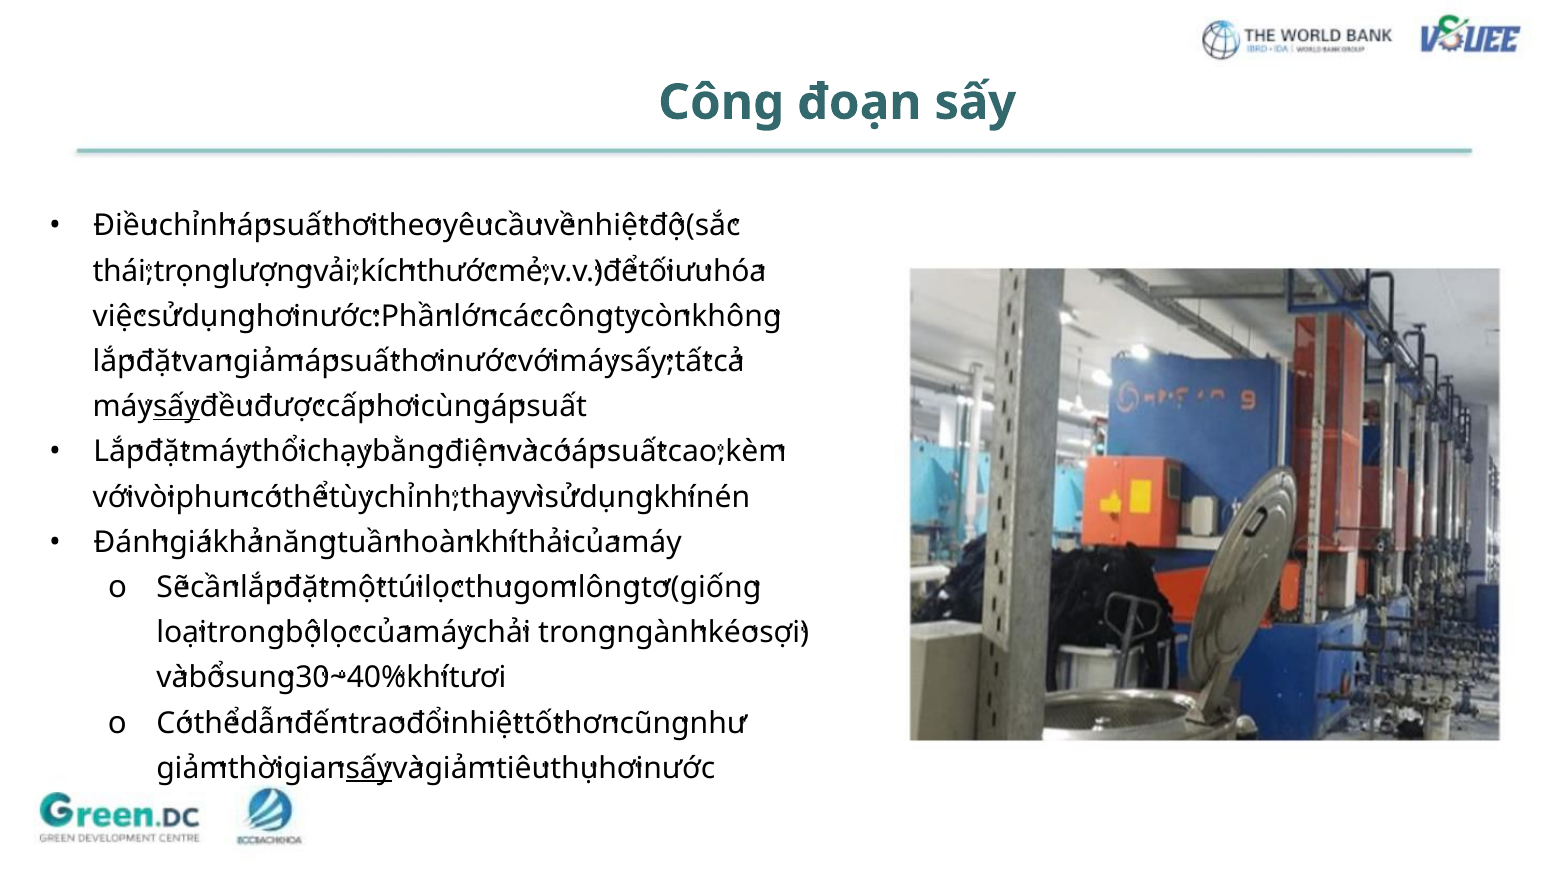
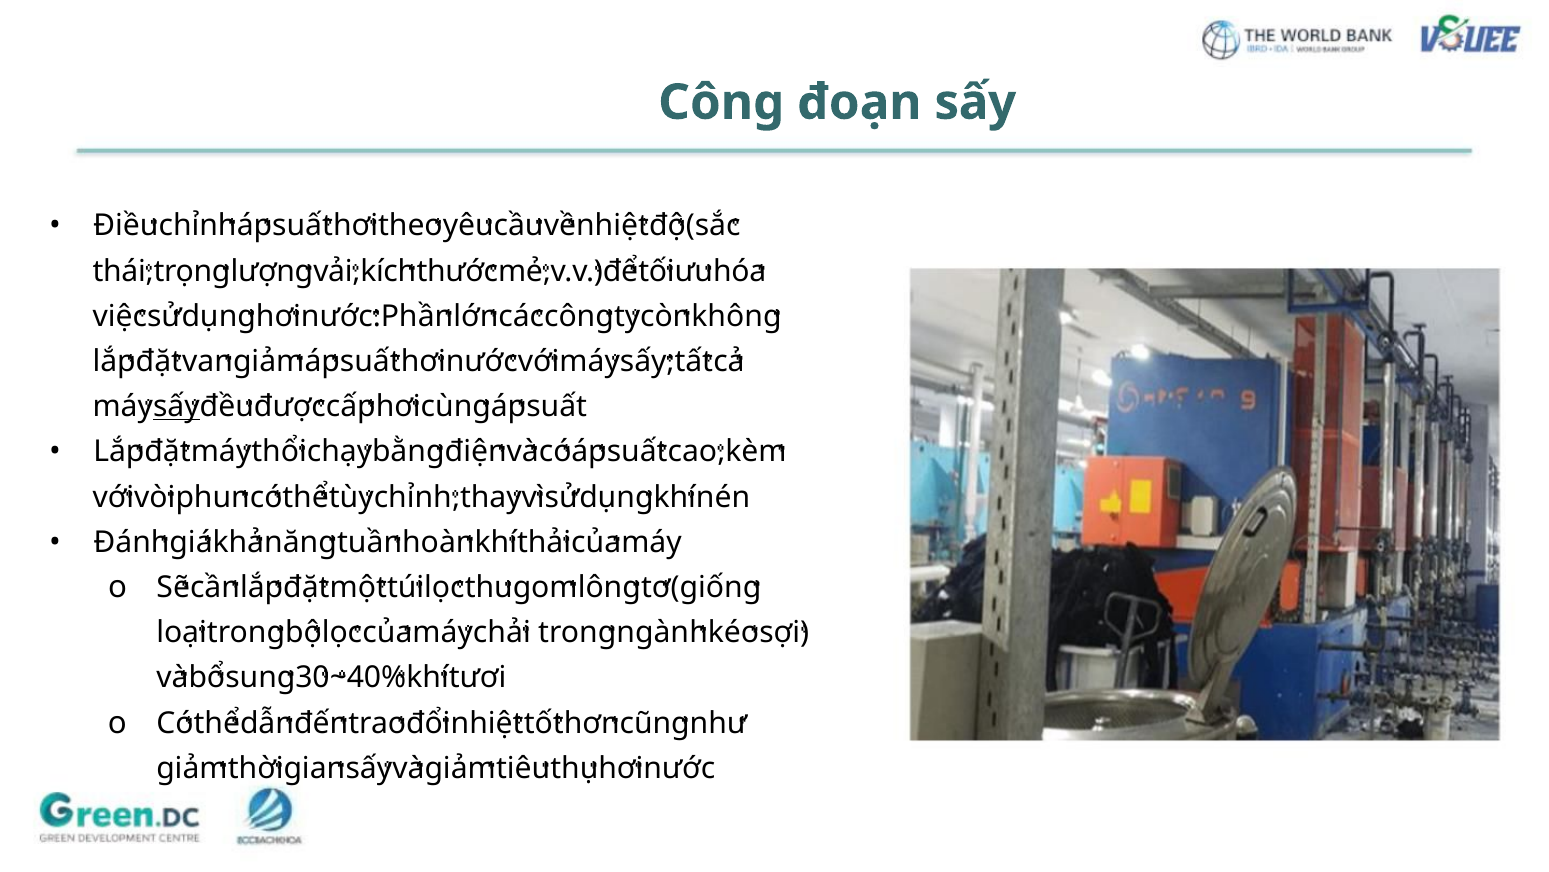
sấy at (369, 768) underline: present -> none
